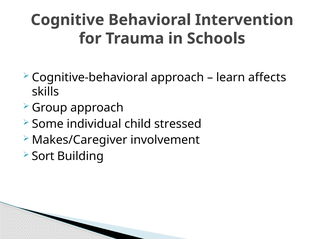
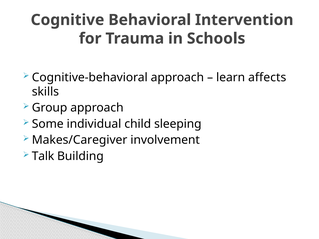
stressed: stressed -> sleeping
Sort: Sort -> Talk
